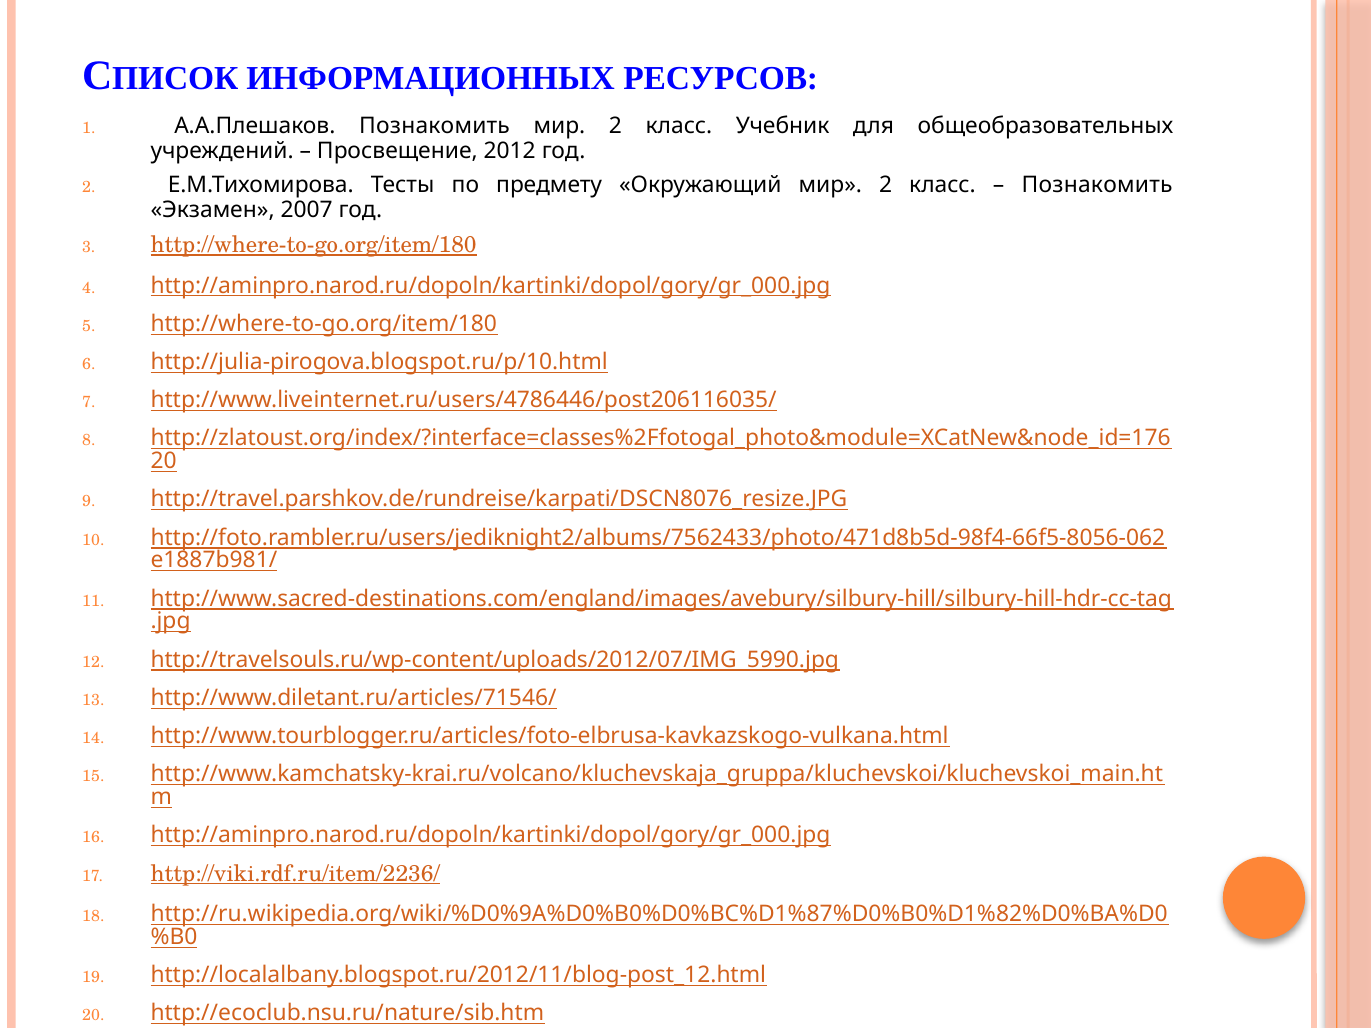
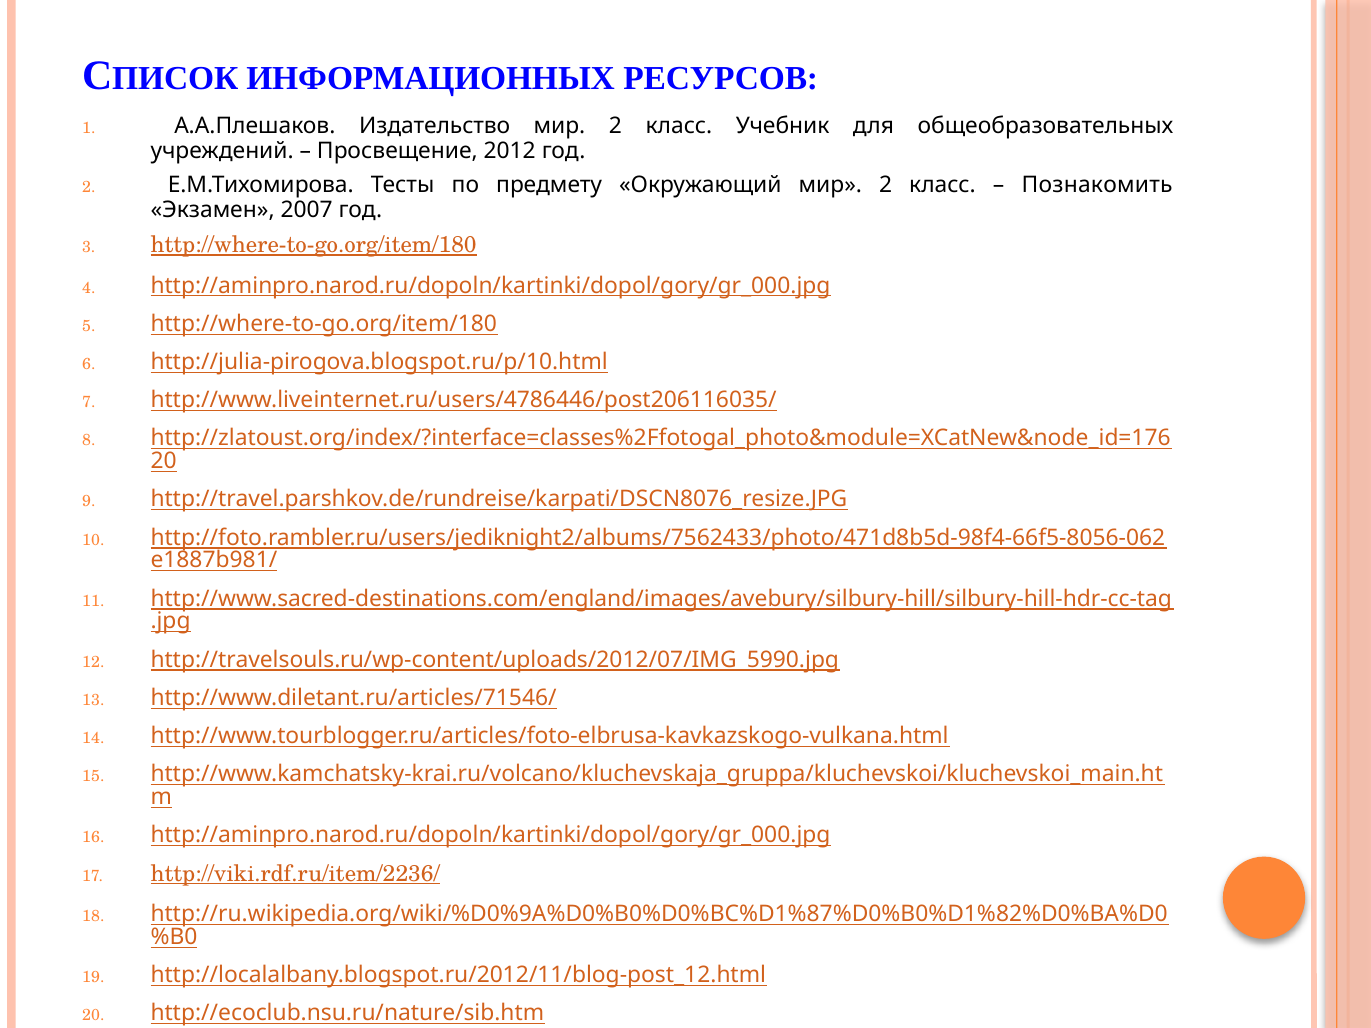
А.А.Плешаков Познакомить: Познакомить -> Издательство
